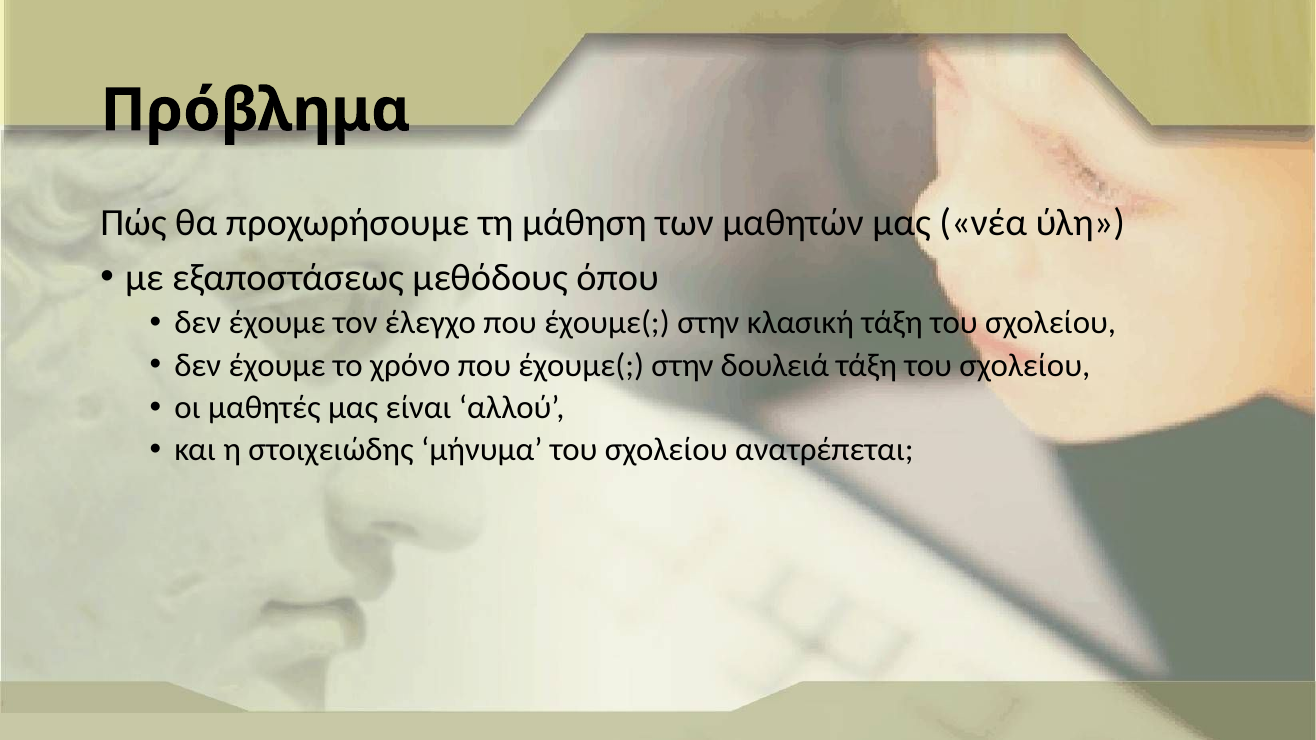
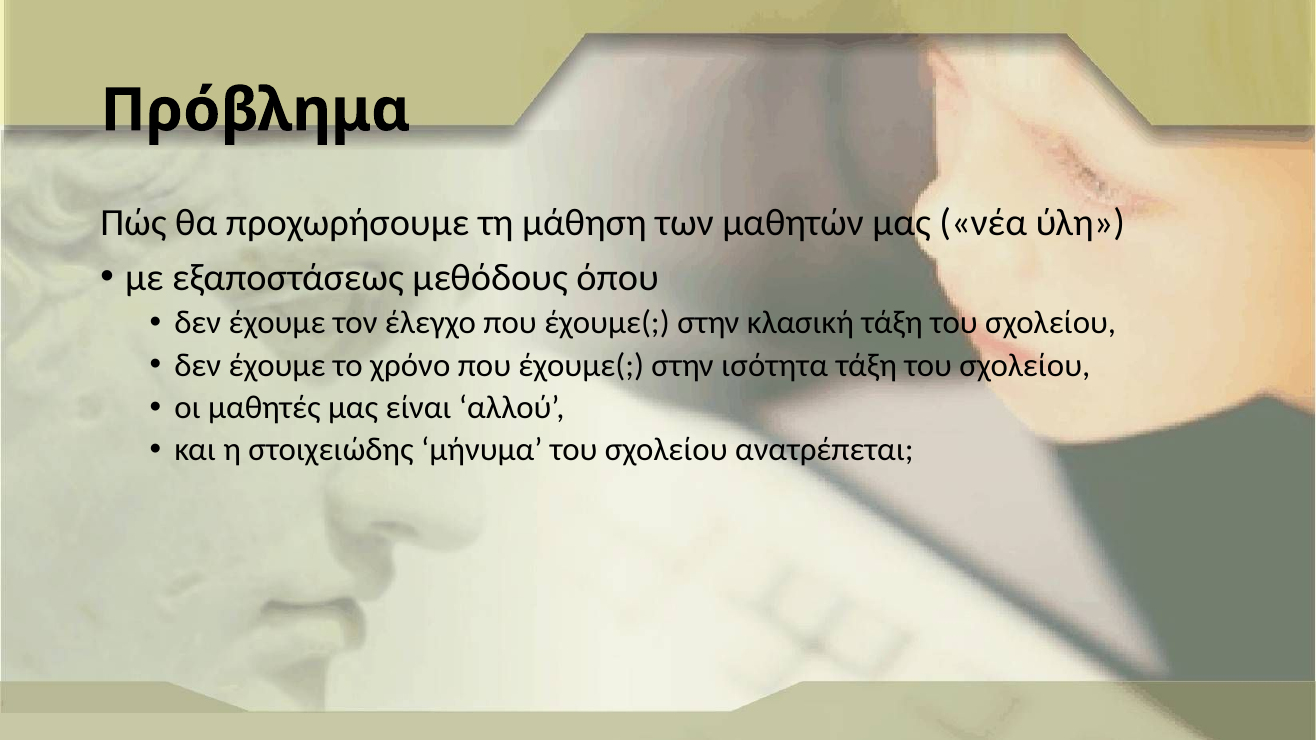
δουλειά: δουλειά -> ισότητα
